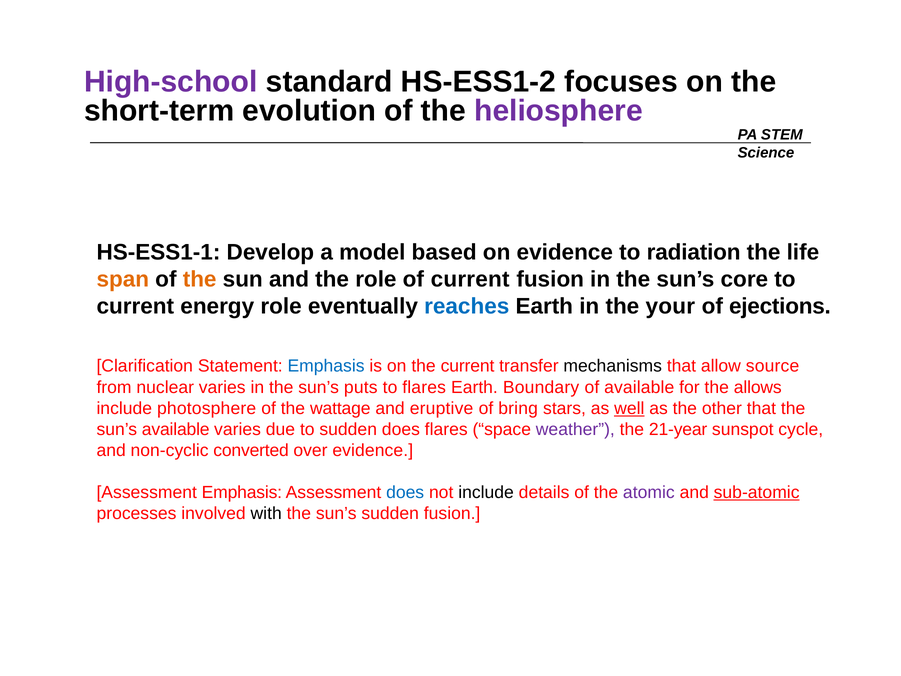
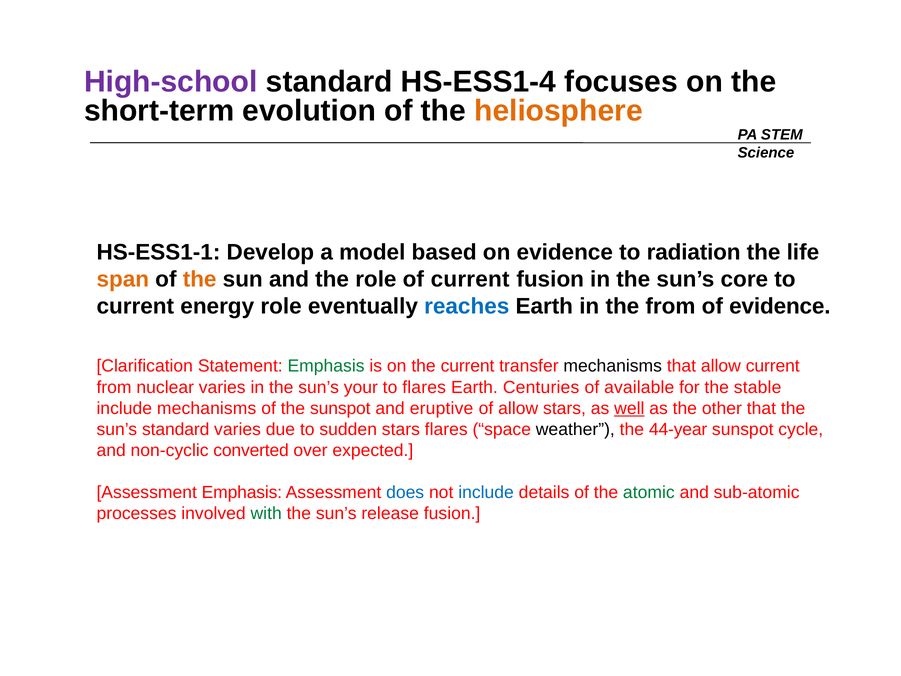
HS-ESS1-2: HS-ESS1-2 -> HS-ESS1-4
heliosphere colour: purple -> orange
the your: your -> from
of ejections: ejections -> evidence
Emphasis at (326, 366) colour: blue -> green
allow source: source -> current
puts: puts -> your
Boundary: Boundary -> Centuries
allows: allows -> stable
include photosphere: photosphere -> mechanisms
the wattage: wattage -> sunspot
of bring: bring -> allow
sun’s available: available -> standard
sudden does: does -> stars
weather colour: purple -> black
21-year: 21-year -> 44-year
over evidence: evidence -> expected
include at (486, 492) colour: black -> blue
atomic colour: purple -> green
sub-atomic underline: present -> none
with colour: black -> green
sun’s sudden: sudden -> release
